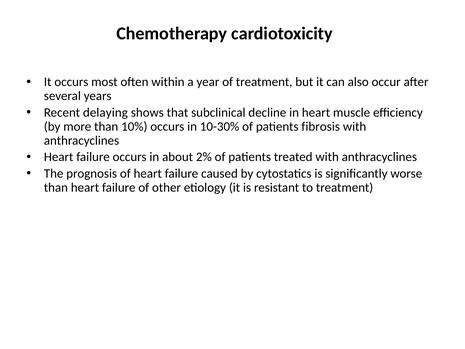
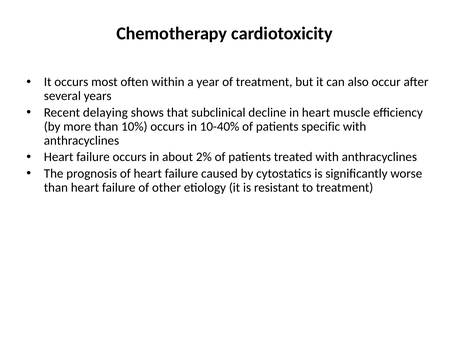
10-30%: 10-30% -> 10-40%
fibrosis: fibrosis -> specific
